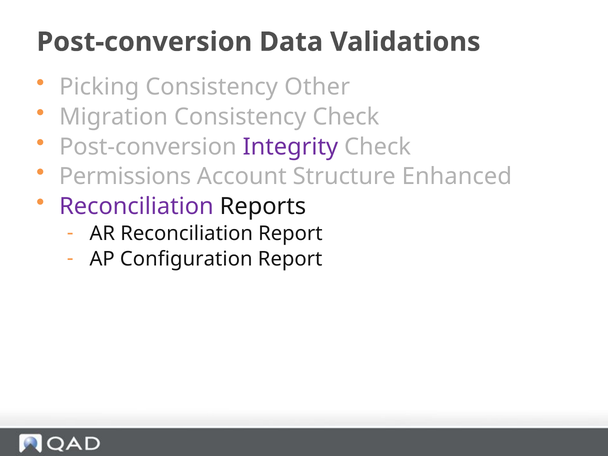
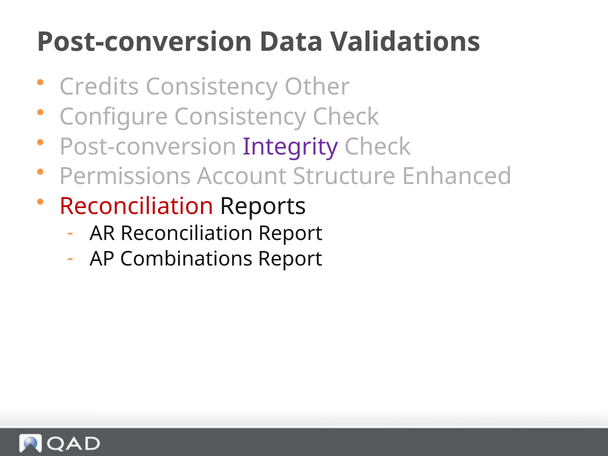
Picking: Picking -> Credits
Migration: Migration -> Configure
Reconciliation at (136, 206) colour: purple -> red
Configuration: Configuration -> Combinations
